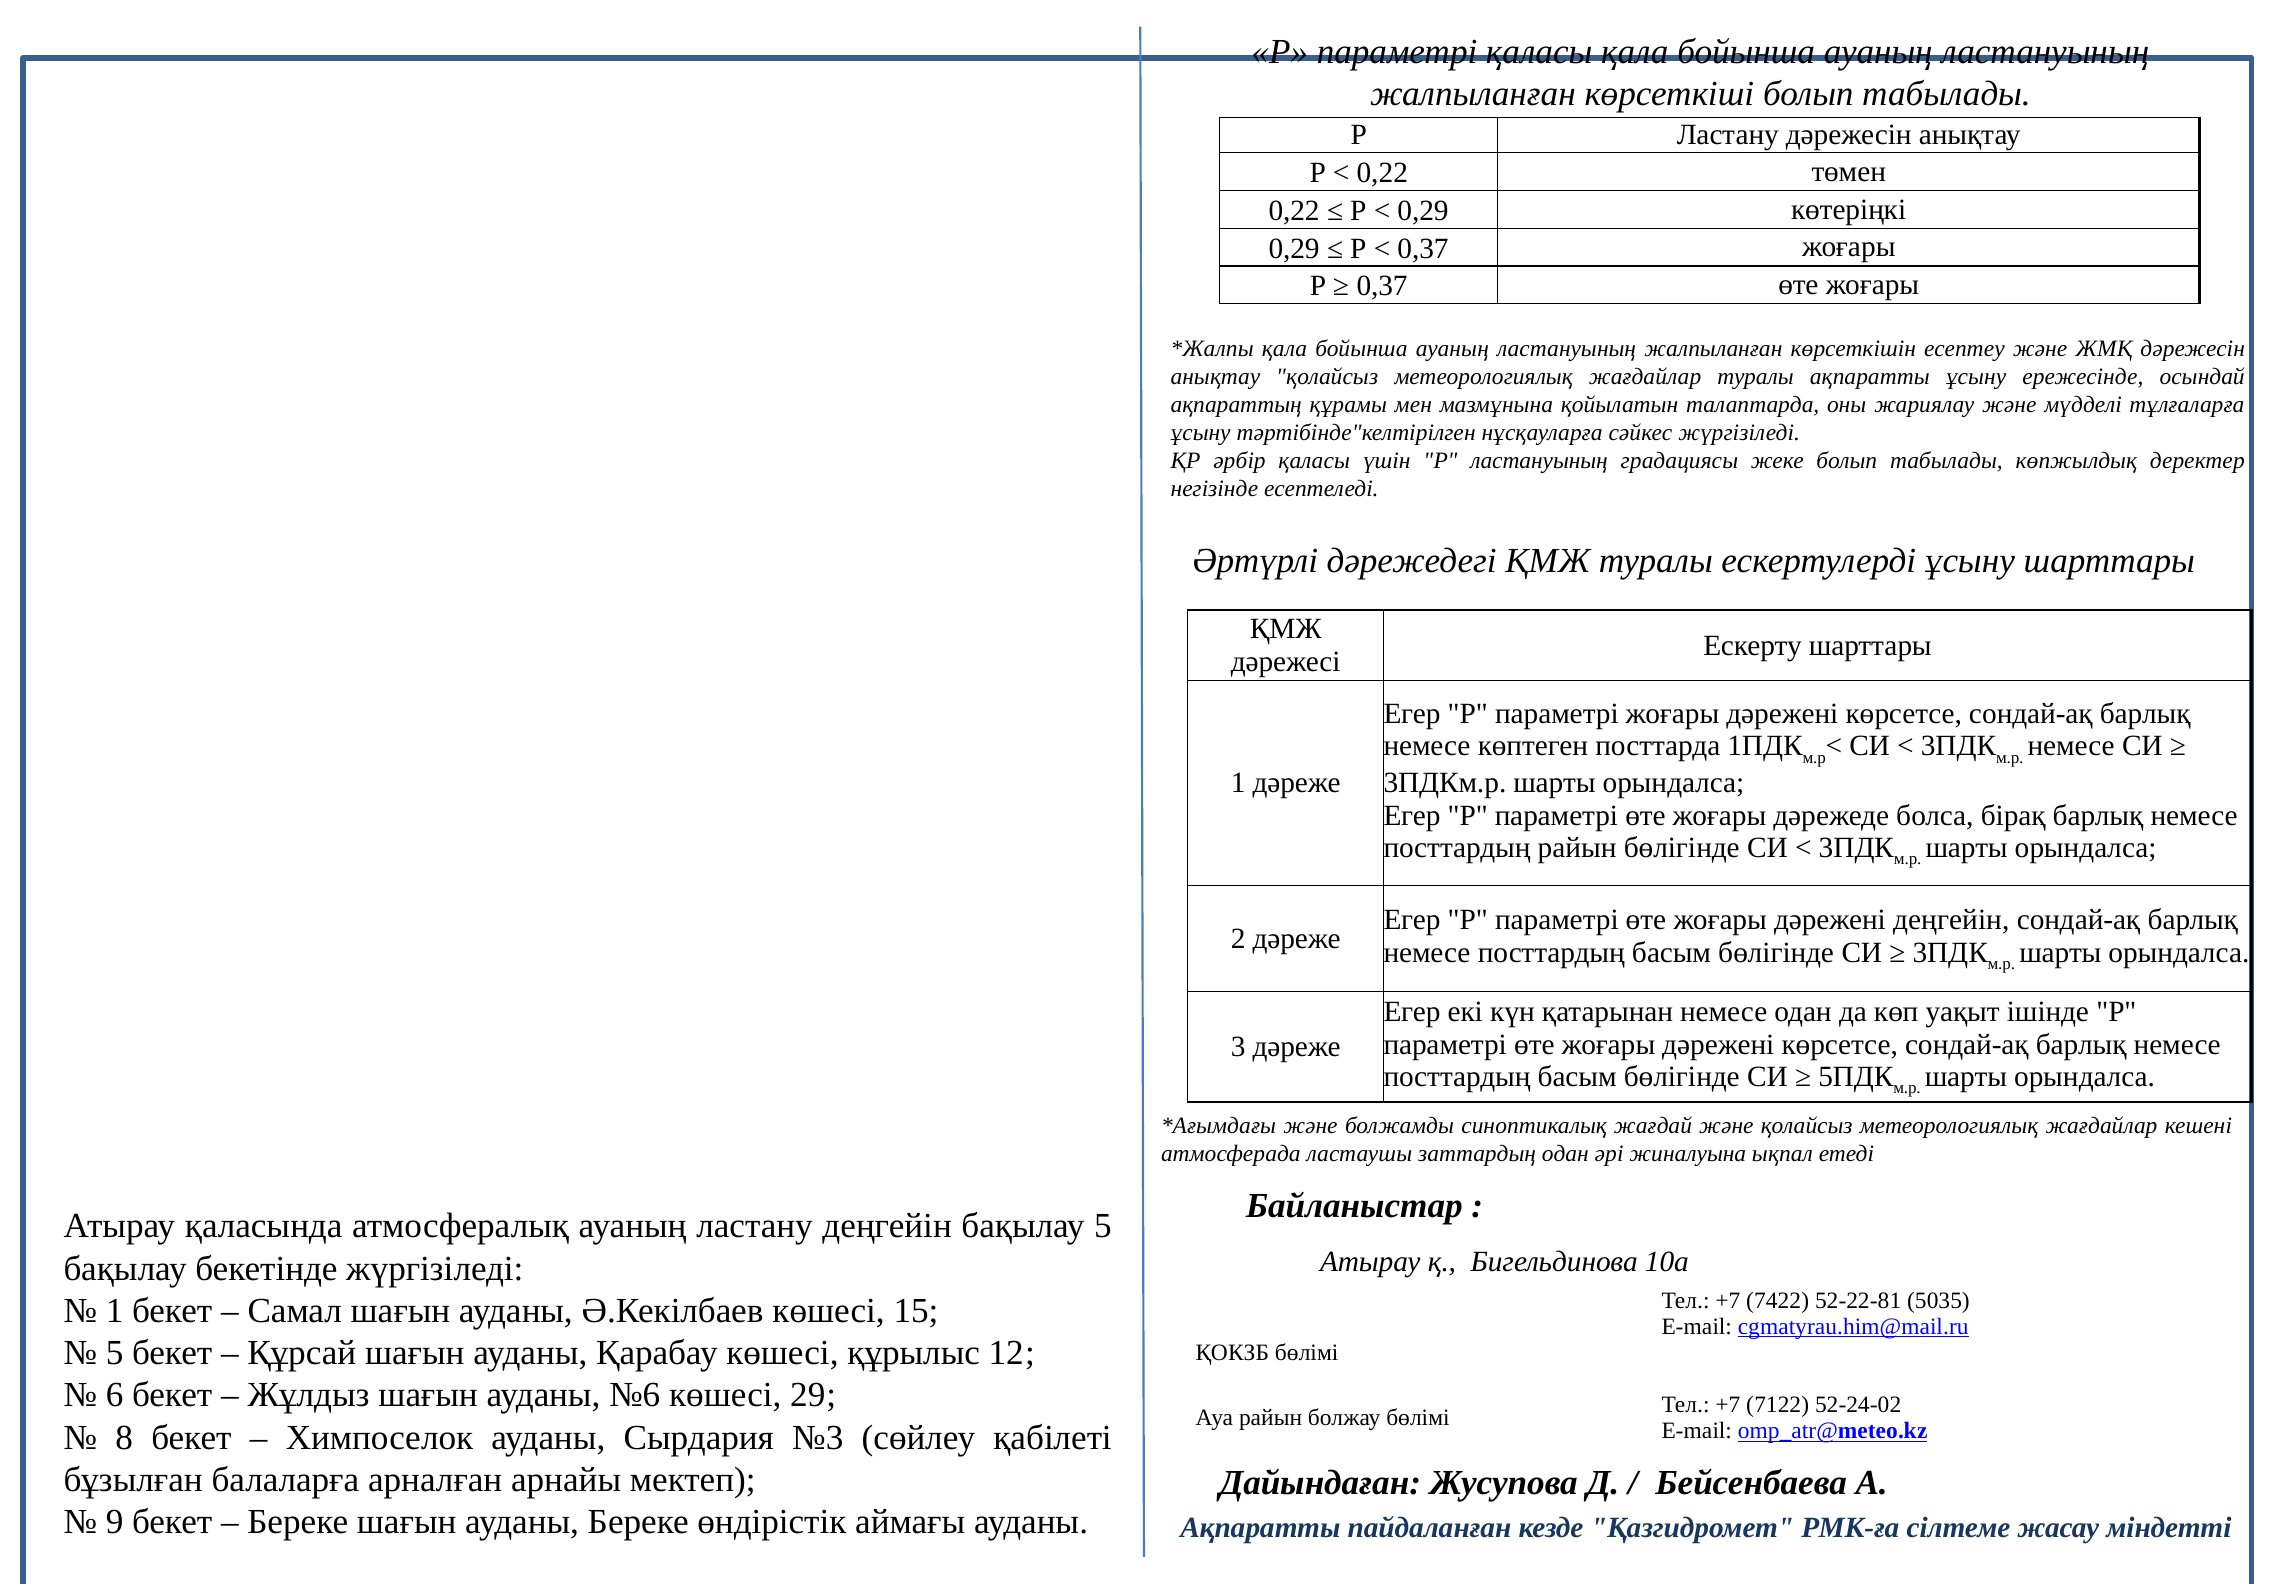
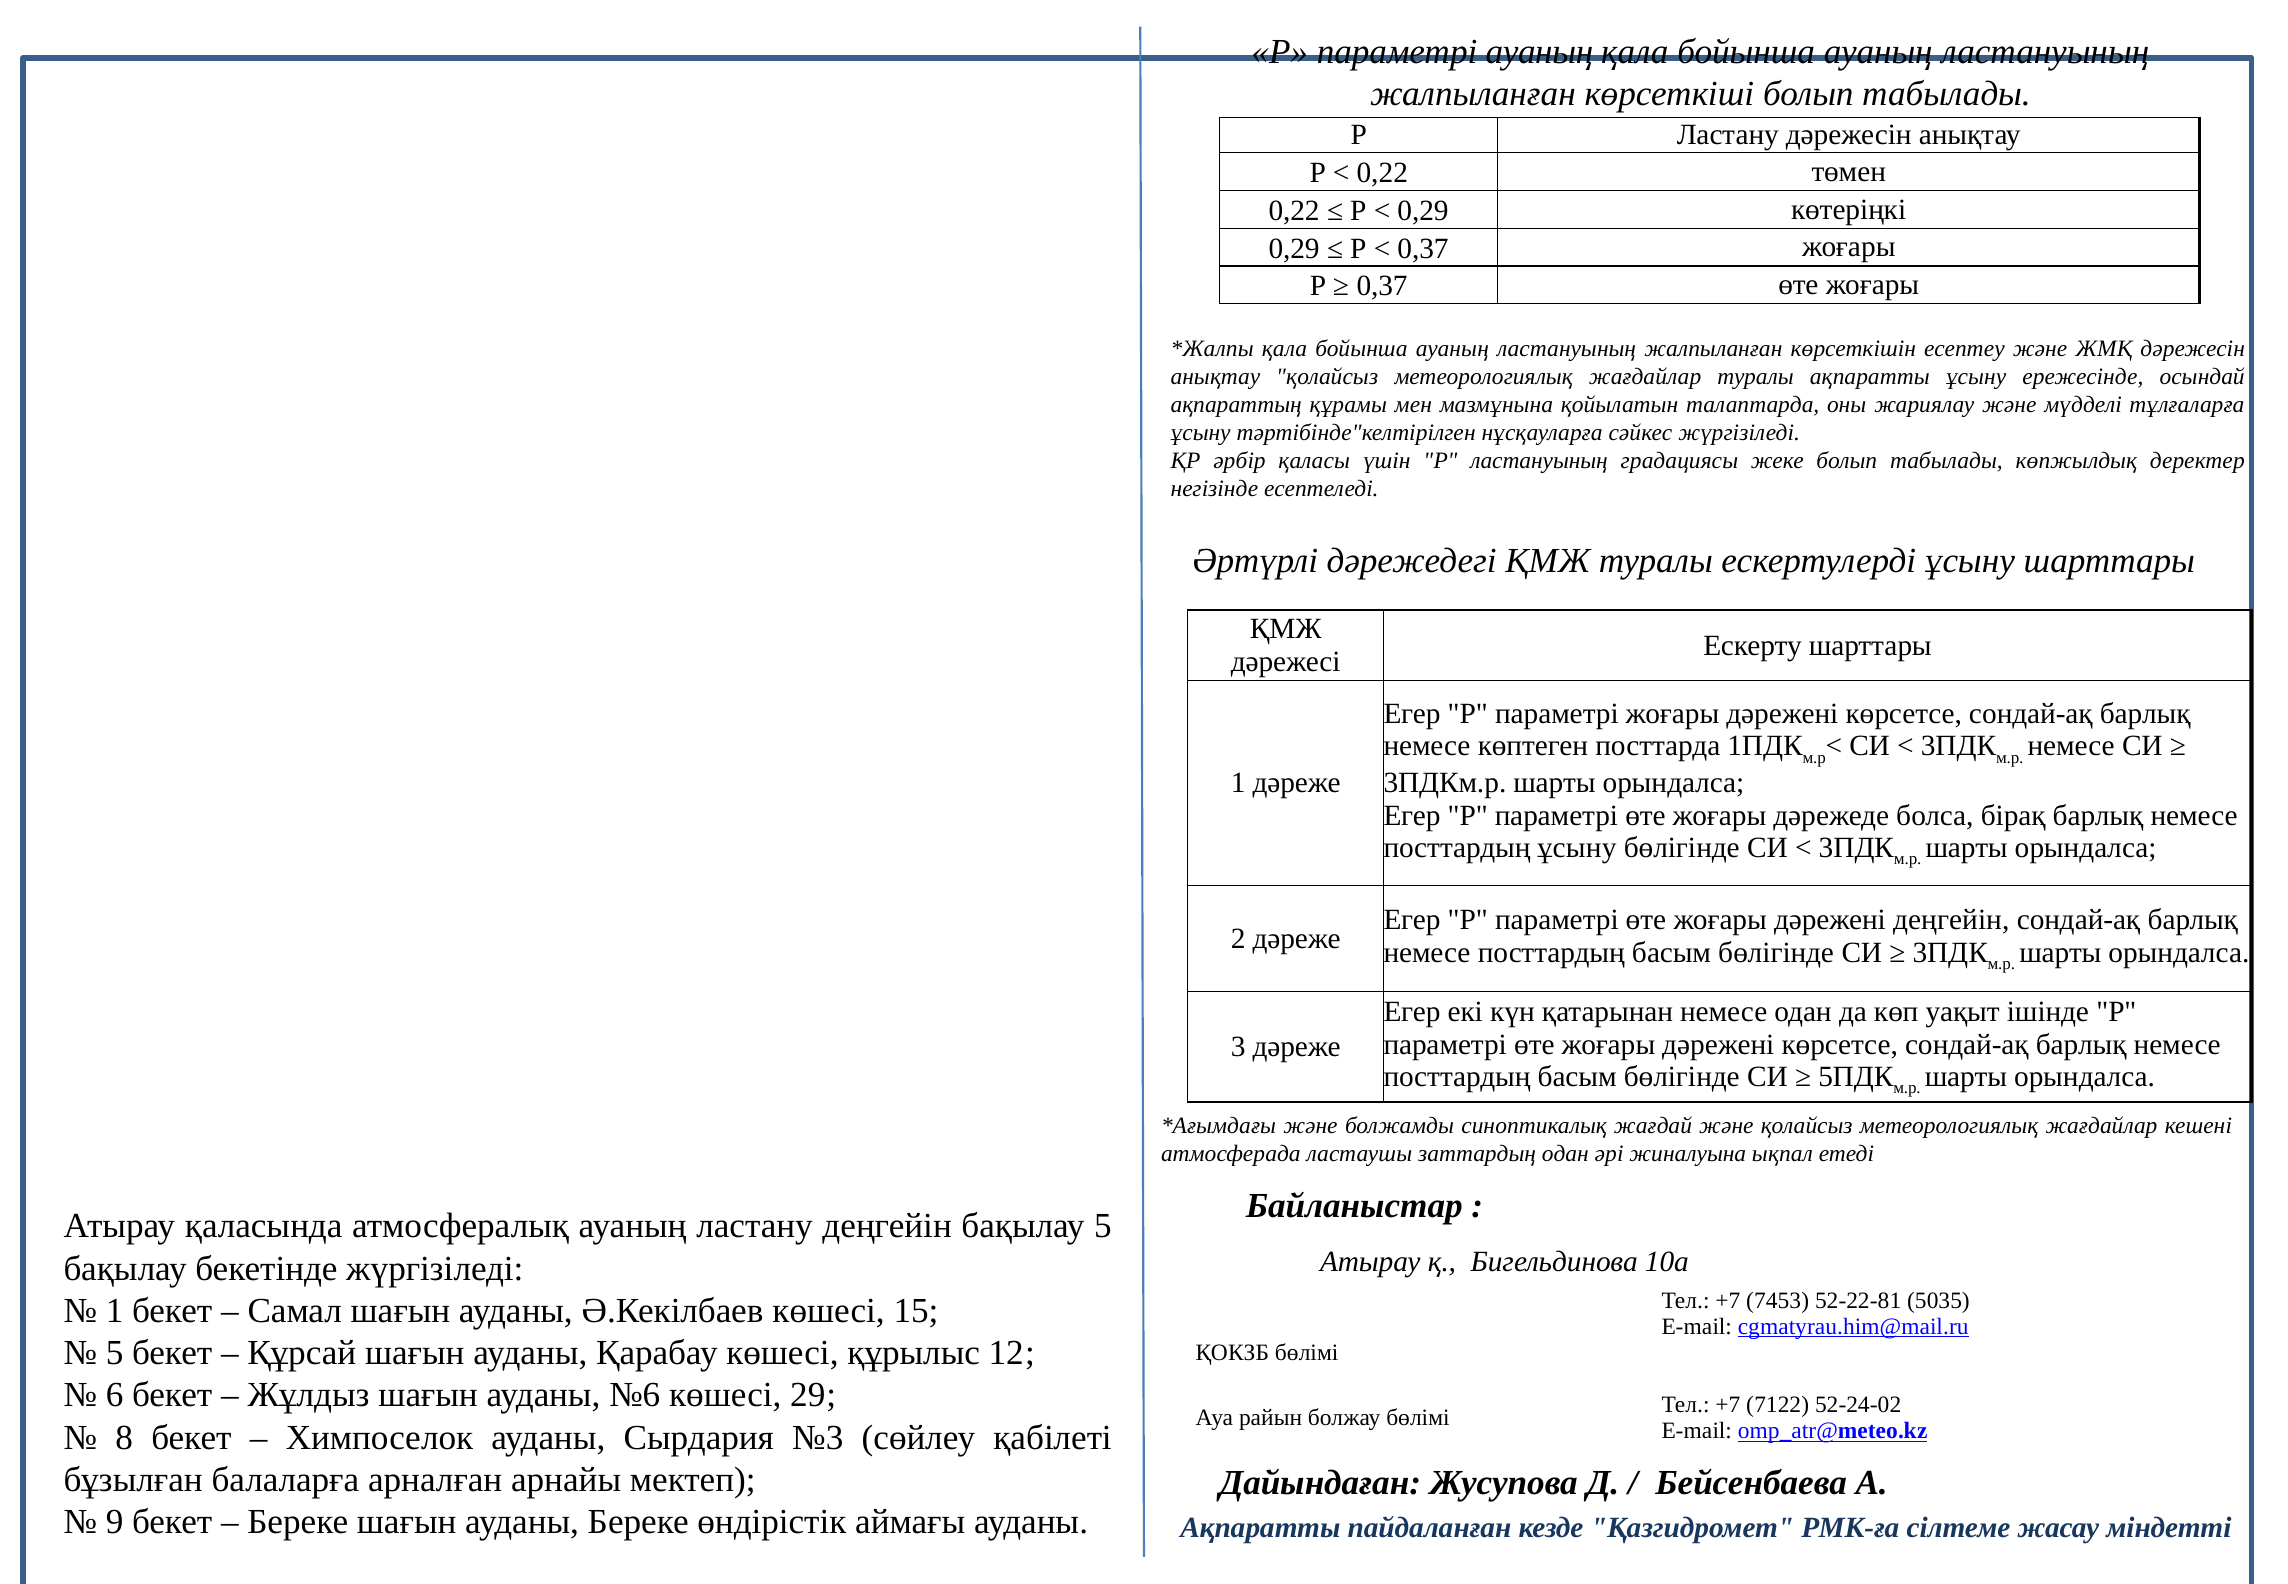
параметрі қаласы: қаласы -> ауаның
посттардың райын: райын -> ұсыну
7422: 7422 -> 7453
